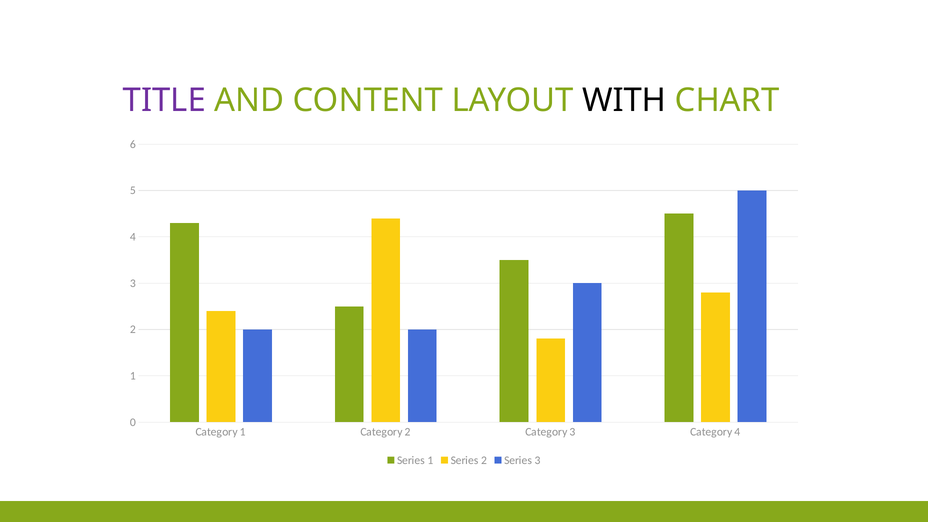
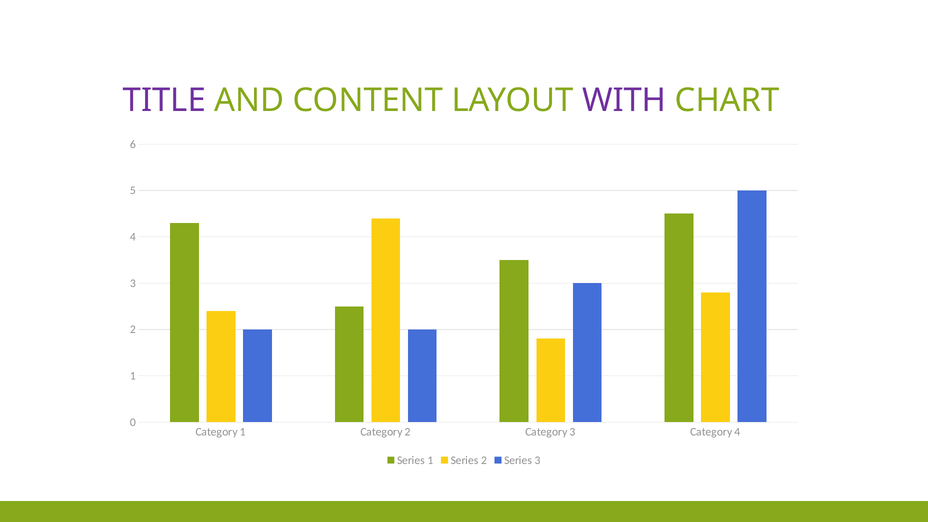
WITH colour: black -> purple
